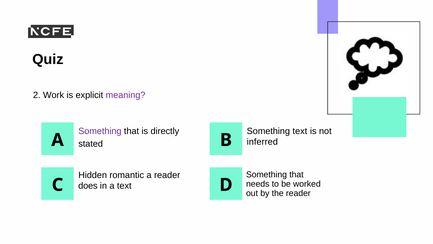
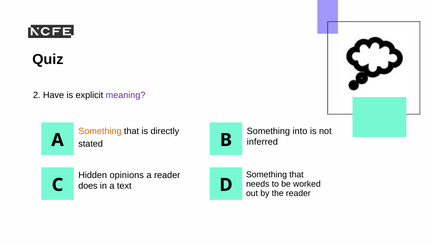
Work: Work -> Have
Something at (100, 131) colour: purple -> orange
Something text: text -> into
romantic: romantic -> opinions
